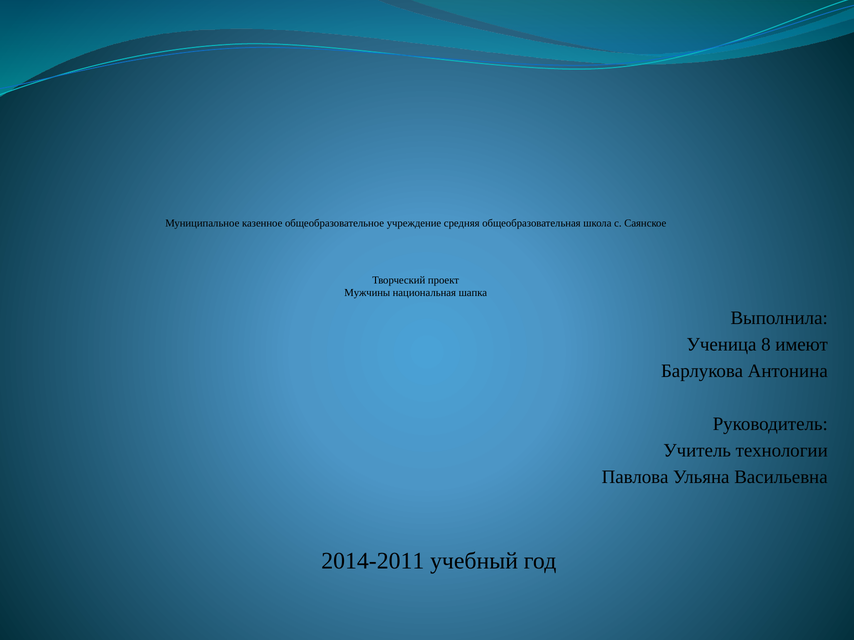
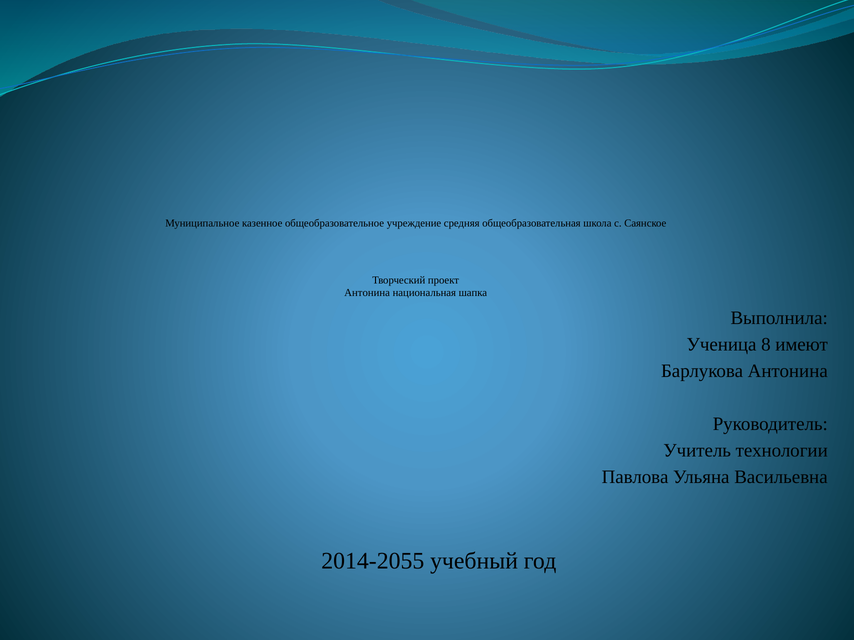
Мужчины at (367, 293): Мужчины -> Антонина
2014-2011: 2014-2011 -> 2014-2055
